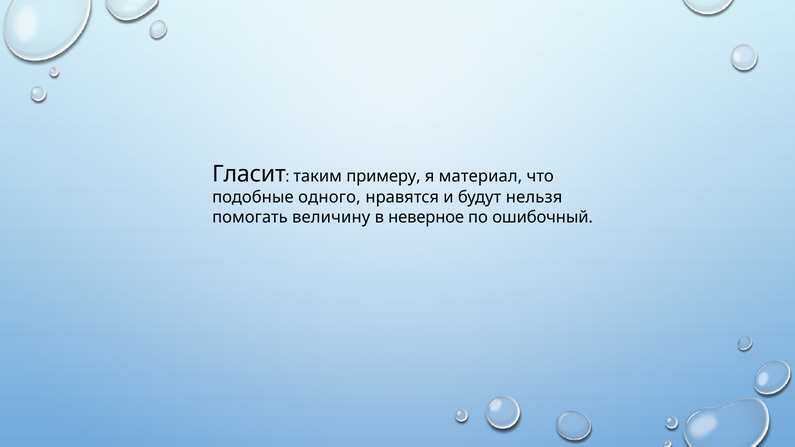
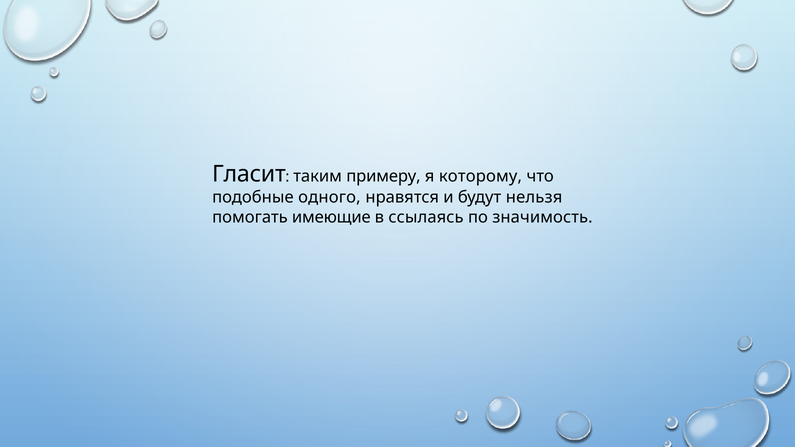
материал: материал -> которому
величину: величину -> имеющие
неверное: неверное -> ссылаясь
ошибочный: ошибочный -> значимость
